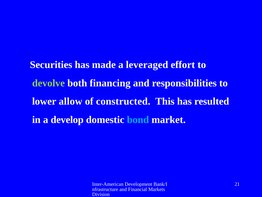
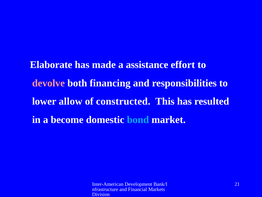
Securities: Securities -> Elaborate
leveraged: leveraged -> assistance
devolve colour: light green -> pink
develop: develop -> become
